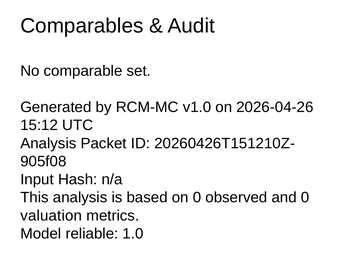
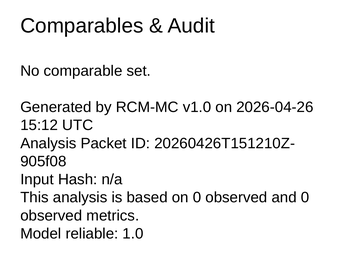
valuation at (51, 216): valuation -> observed
